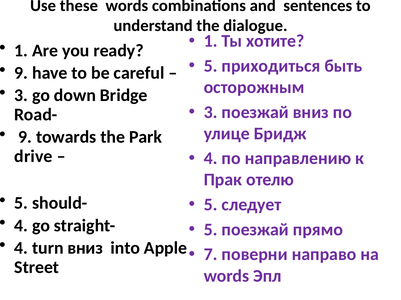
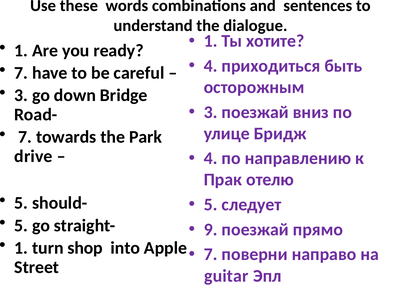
5 at (211, 66): 5 -> 4
9 at (21, 73): 9 -> 7
9 at (25, 137): 9 -> 7
4 at (21, 226): 4 -> 5
5 at (211, 230): 5 -> 9
4 at (21, 249): 4 -> 1
turn вниз: вниз -> shop
words at (226, 276): words -> guitar
